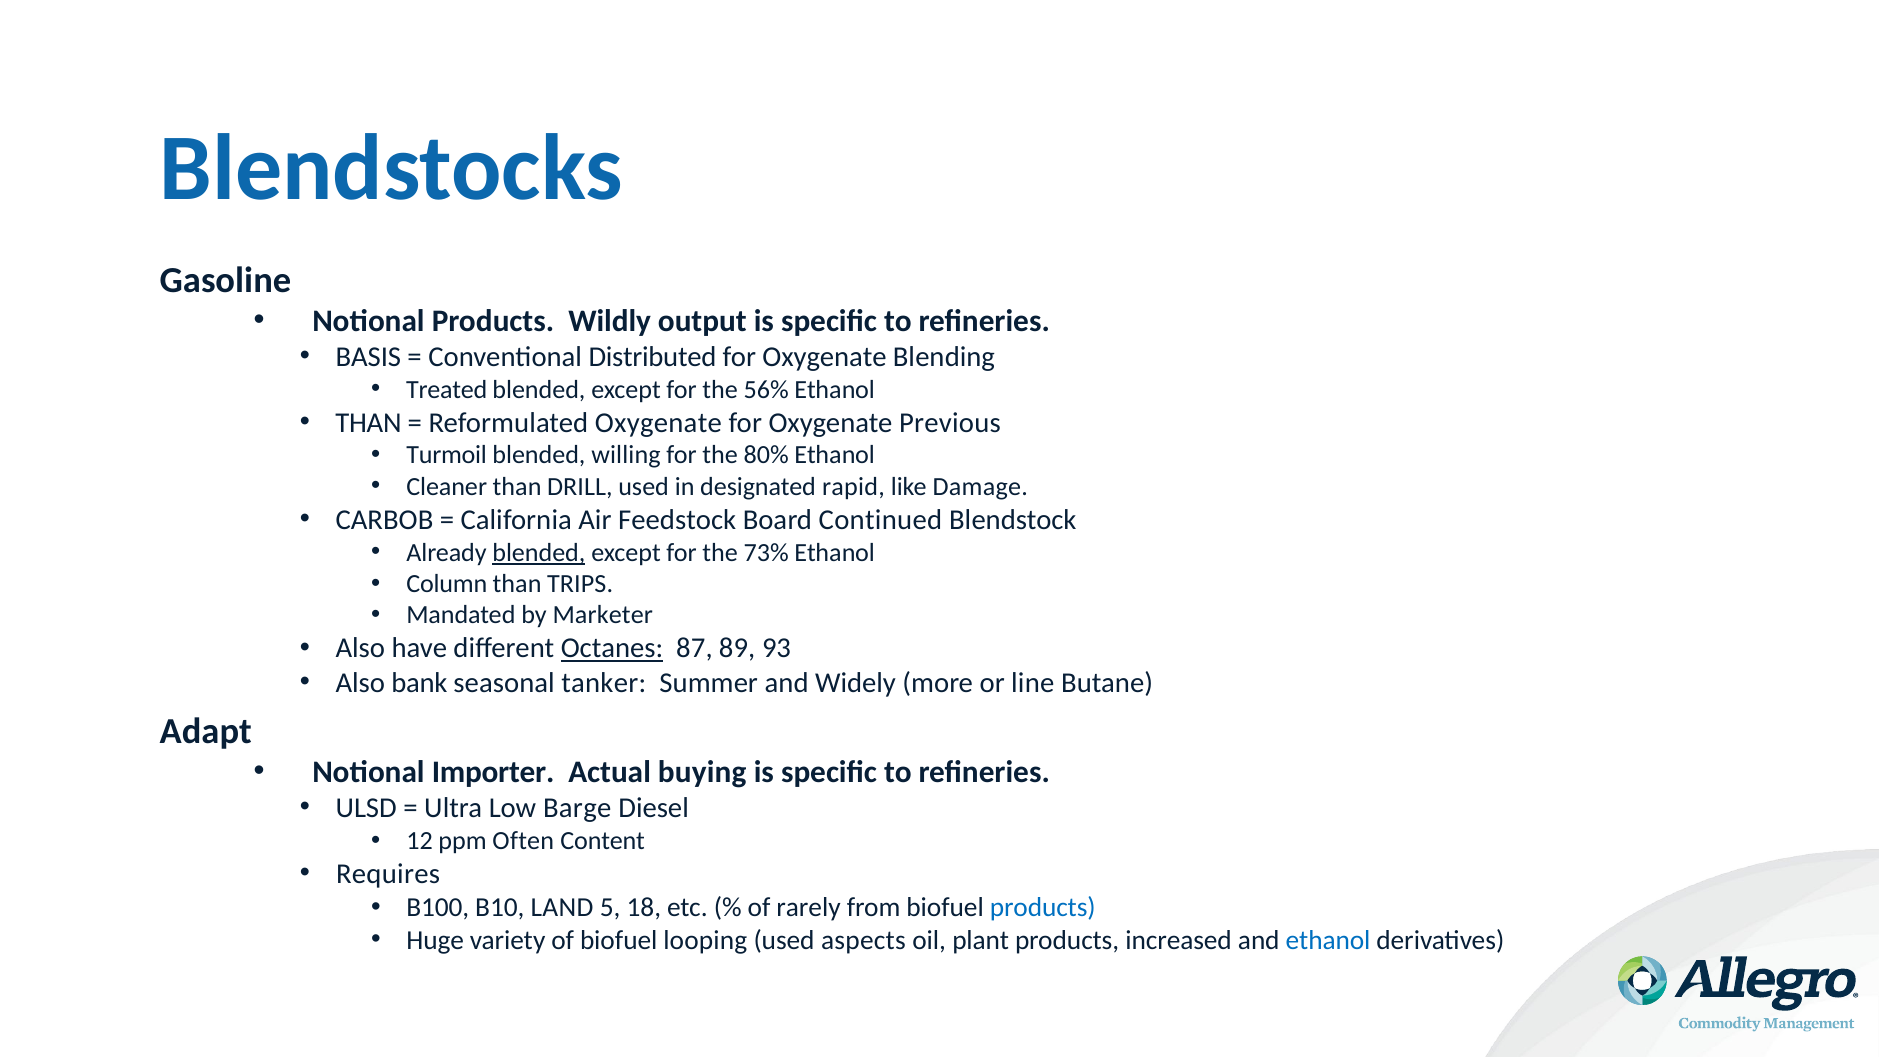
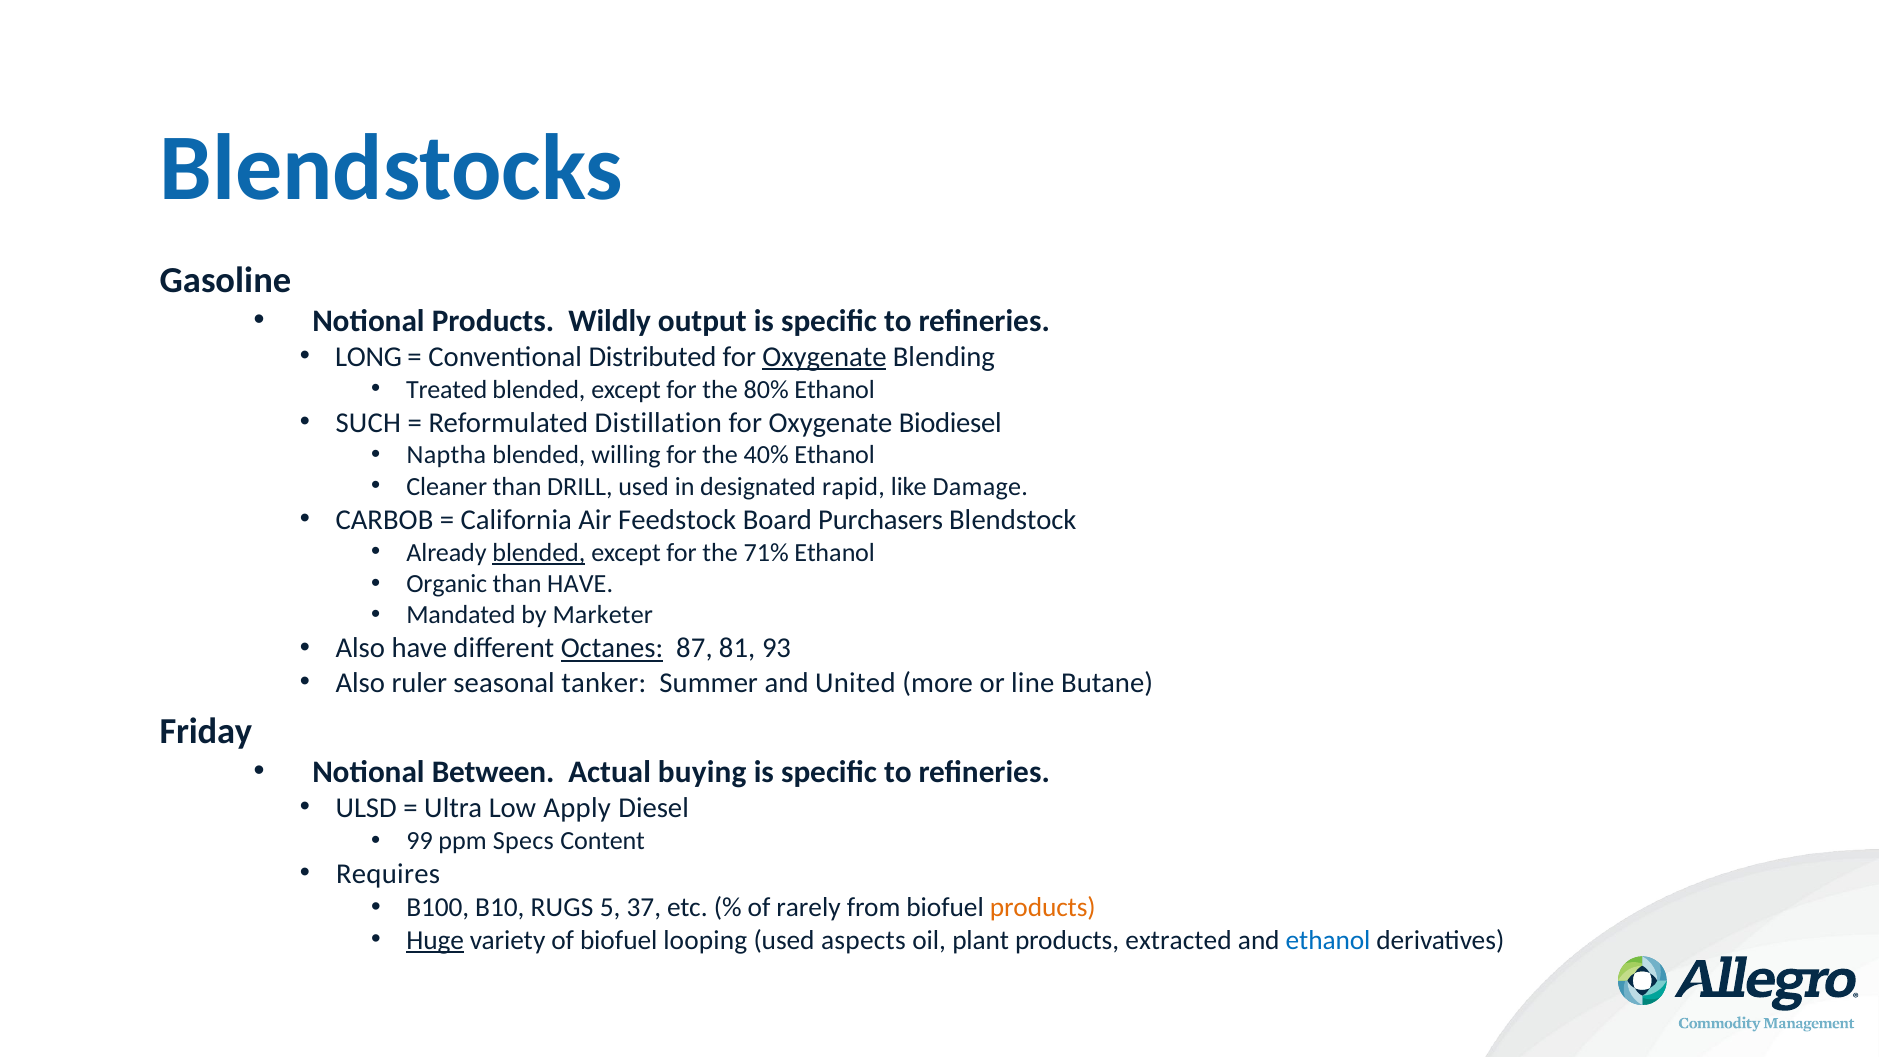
BASIS: BASIS -> LONG
Oxygenate at (824, 357) underline: none -> present
56%: 56% -> 80%
THAN at (368, 423): THAN -> SUCH
Reformulated Oxygenate: Oxygenate -> Distillation
Previous: Previous -> Biodiesel
Turmoil: Turmoil -> Naptha
80%: 80% -> 40%
Continued: Continued -> Purchasers
73%: 73% -> 71%
Column: Column -> Organic
than TRIPS: TRIPS -> HAVE
89: 89 -> 81
bank: bank -> ruler
Widely: Widely -> United
Adapt: Adapt -> Friday
Importer: Importer -> Between
Barge: Barge -> Apply
12: 12 -> 99
Often: Often -> Specs
LAND: LAND -> RUGS
18: 18 -> 37
products at (1043, 908) colour: blue -> orange
Huge underline: none -> present
increased: increased -> extracted
